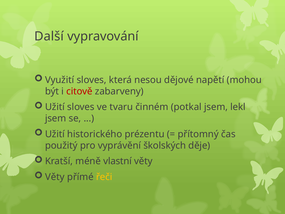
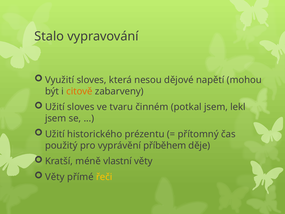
Další: Další -> Stalo
citově colour: red -> orange
školských: školských -> příběhem
